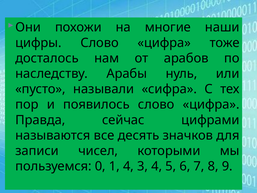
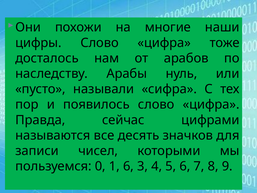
1 4: 4 -> 6
